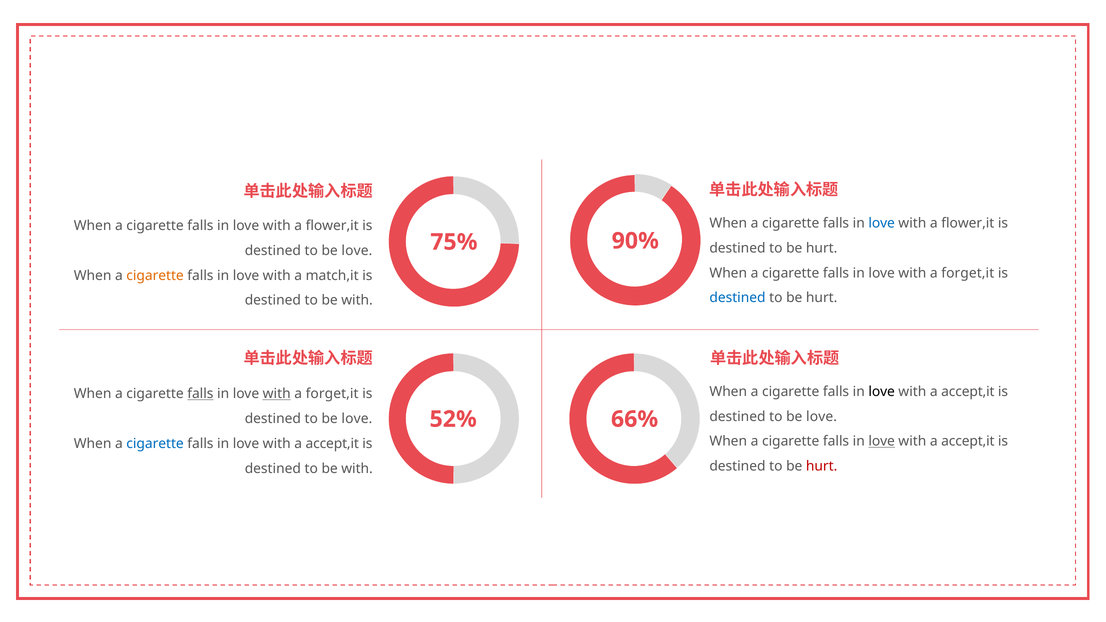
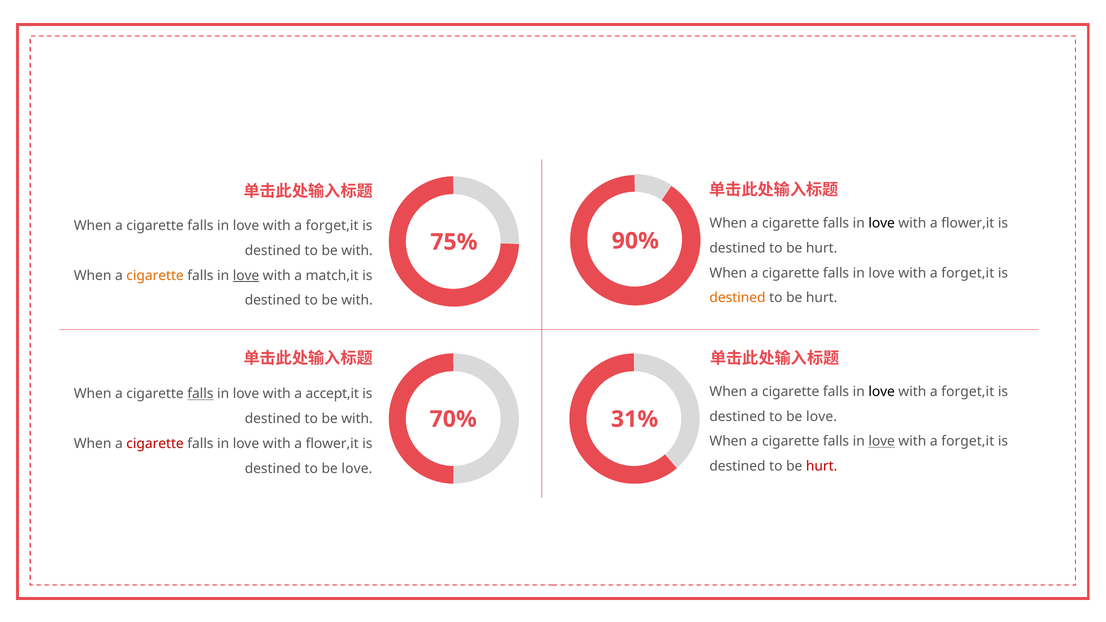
love at (882, 223) colour: blue -> black
flower,it at (332, 226): flower,it -> forget,it
love at (357, 251): love -> with
love at (246, 276) underline: none -> present
destined at (737, 298) colour: blue -> orange
accept,it at (968, 392): accept,it -> forget,it
with at (277, 394) underline: present -> none
forget,it at (332, 394): forget,it -> accept,it
love at (357, 419): love -> with
52%: 52% -> 70%
66%: 66% -> 31%
accept,it at (968, 441): accept,it -> forget,it
cigarette at (155, 444) colour: blue -> red
accept,it at (332, 444): accept,it -> flower,it
with at (357, 469): with -> love
